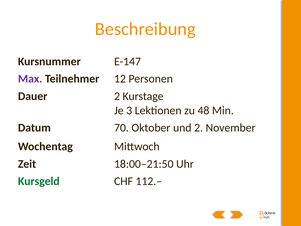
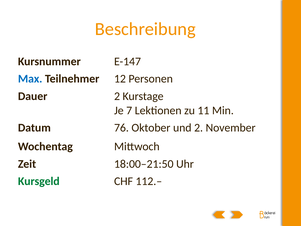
Max colour: purple -> blue
3: 3 -> 7
48: 48 -> 11
70: 70 -> 76
